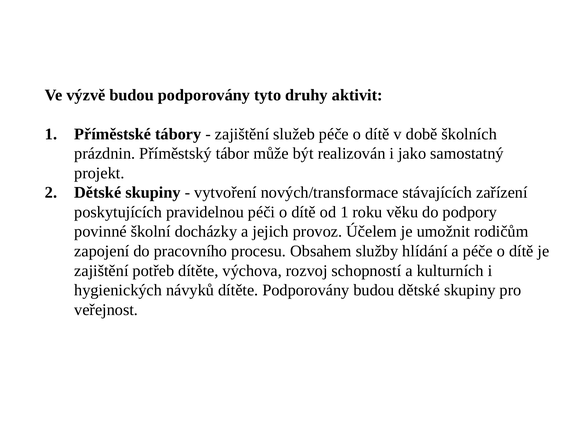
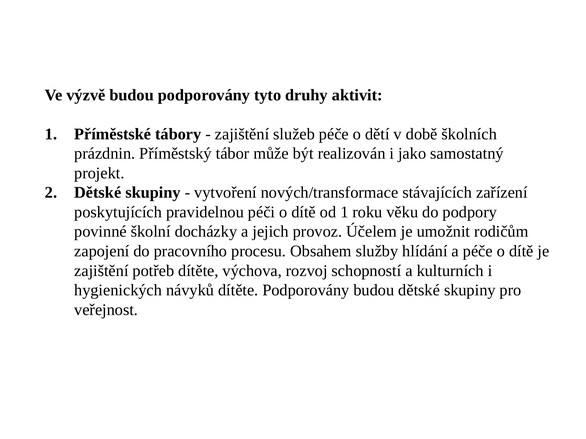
služeb péče o dítě: dítě -> dětí
